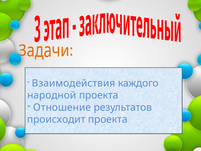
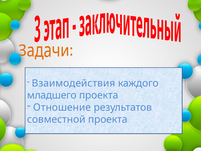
народной: народной -> младшего
происходит: происходит -> совместной
